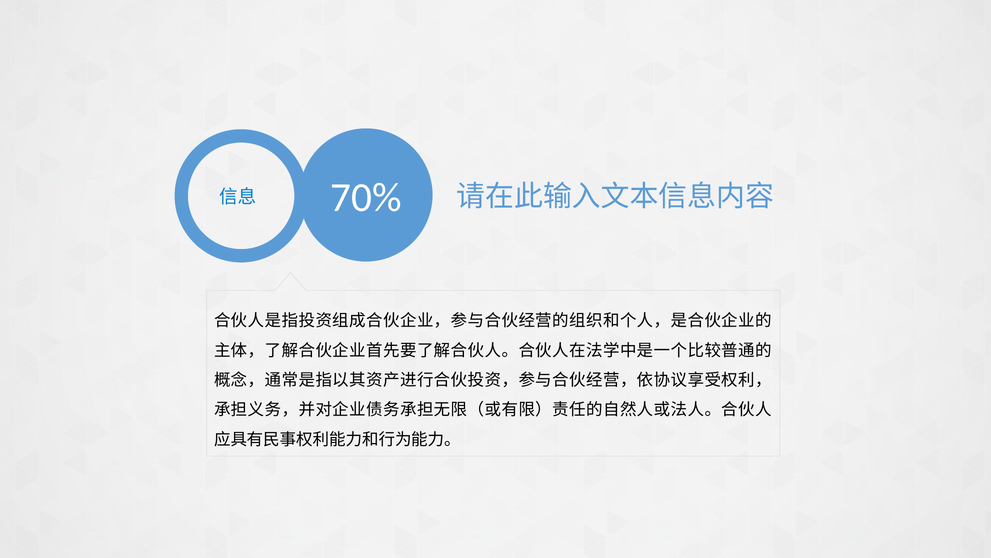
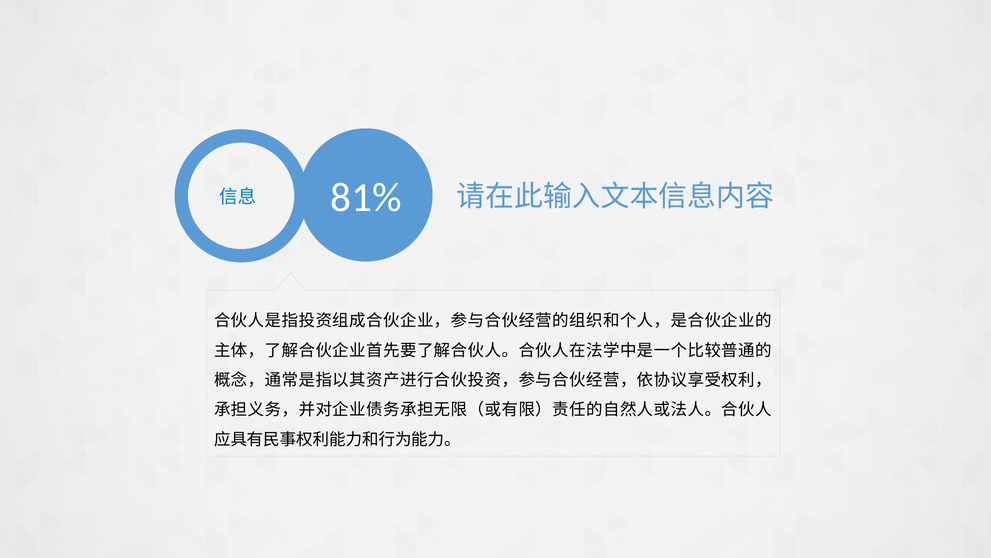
70%: 70% -> 81%
